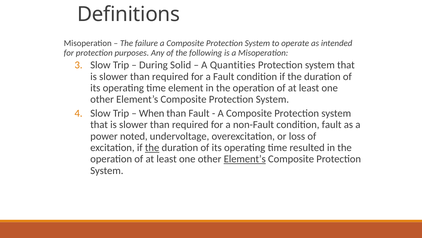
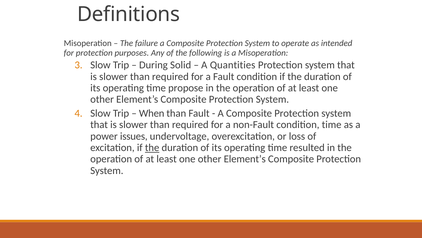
element: element -> propose
condition fault: fault -> time
noted: noted -> issues
Element’s at (245, 159) underline: present -> none
